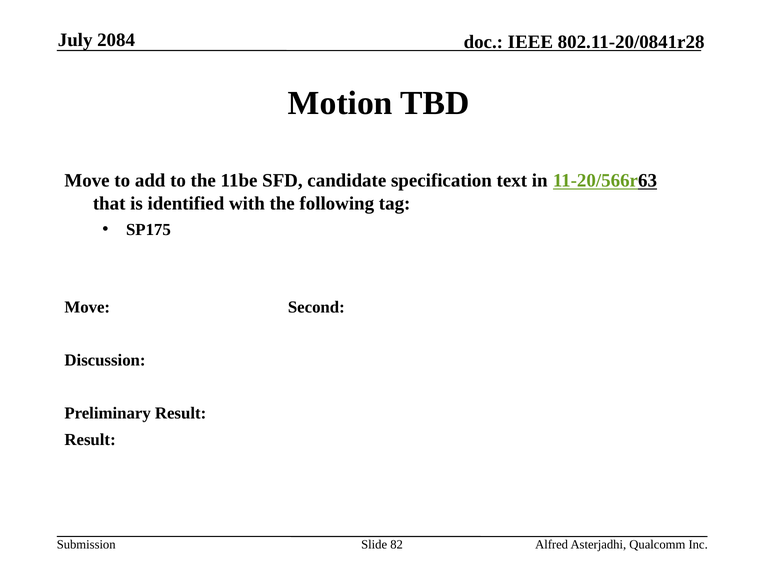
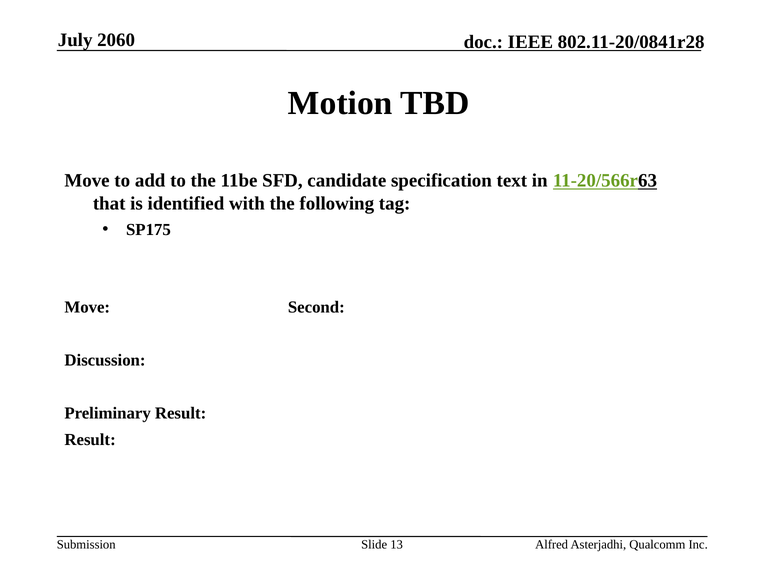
2084: 2084 -> 2060
82: 82 -> 13
